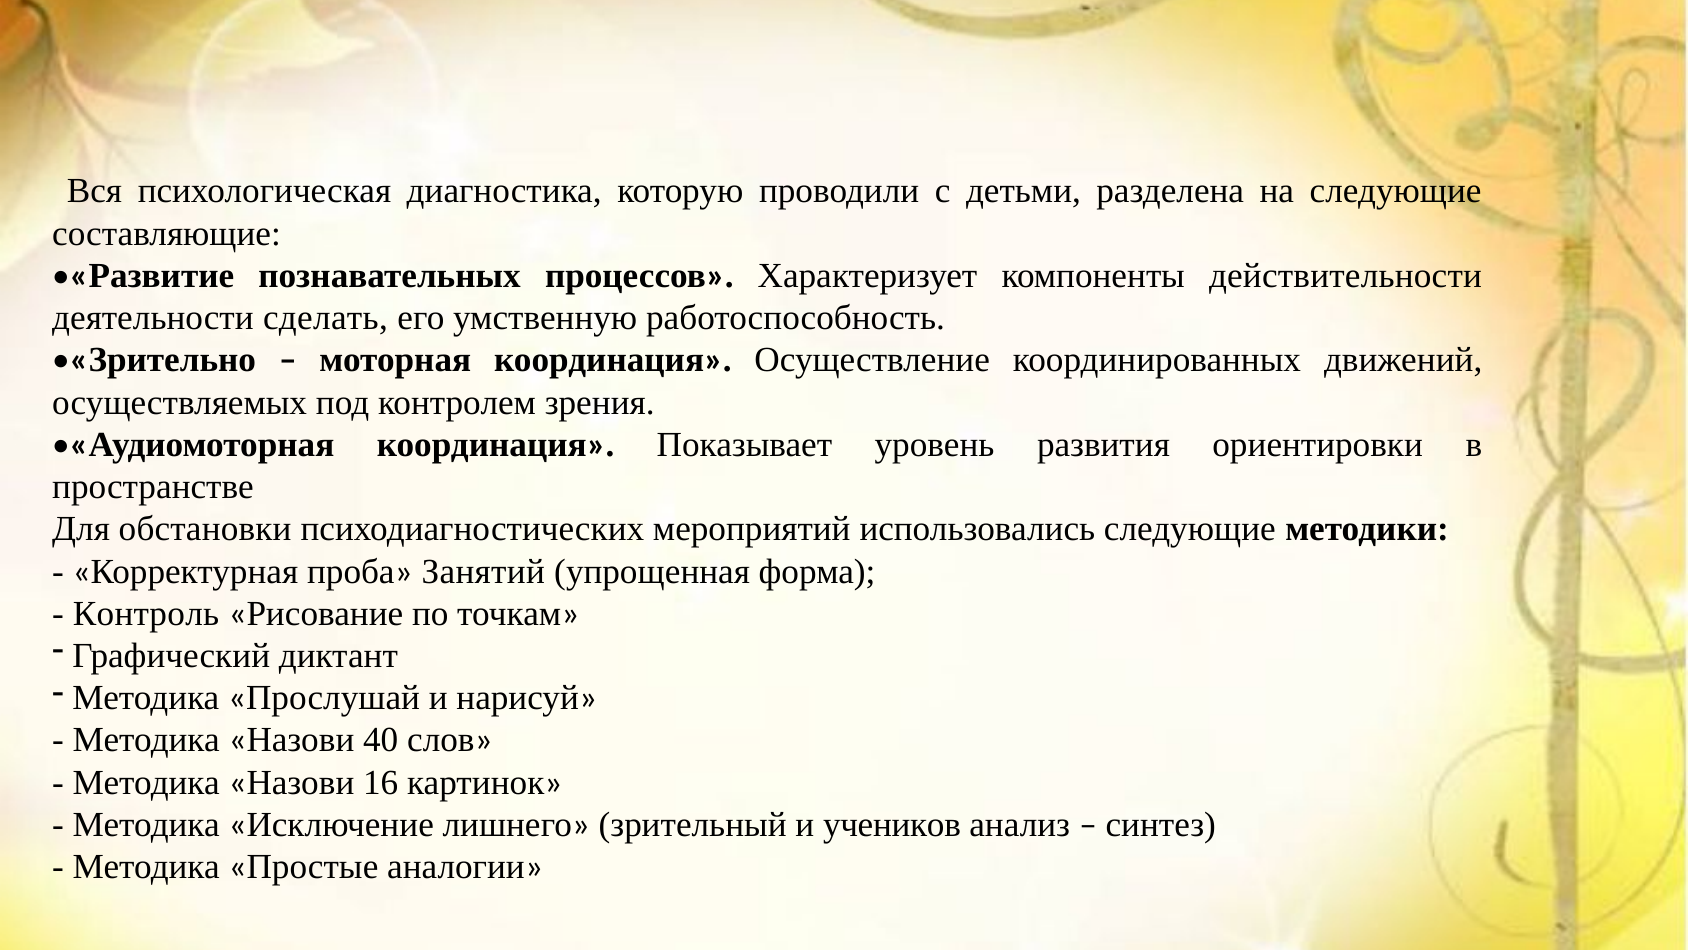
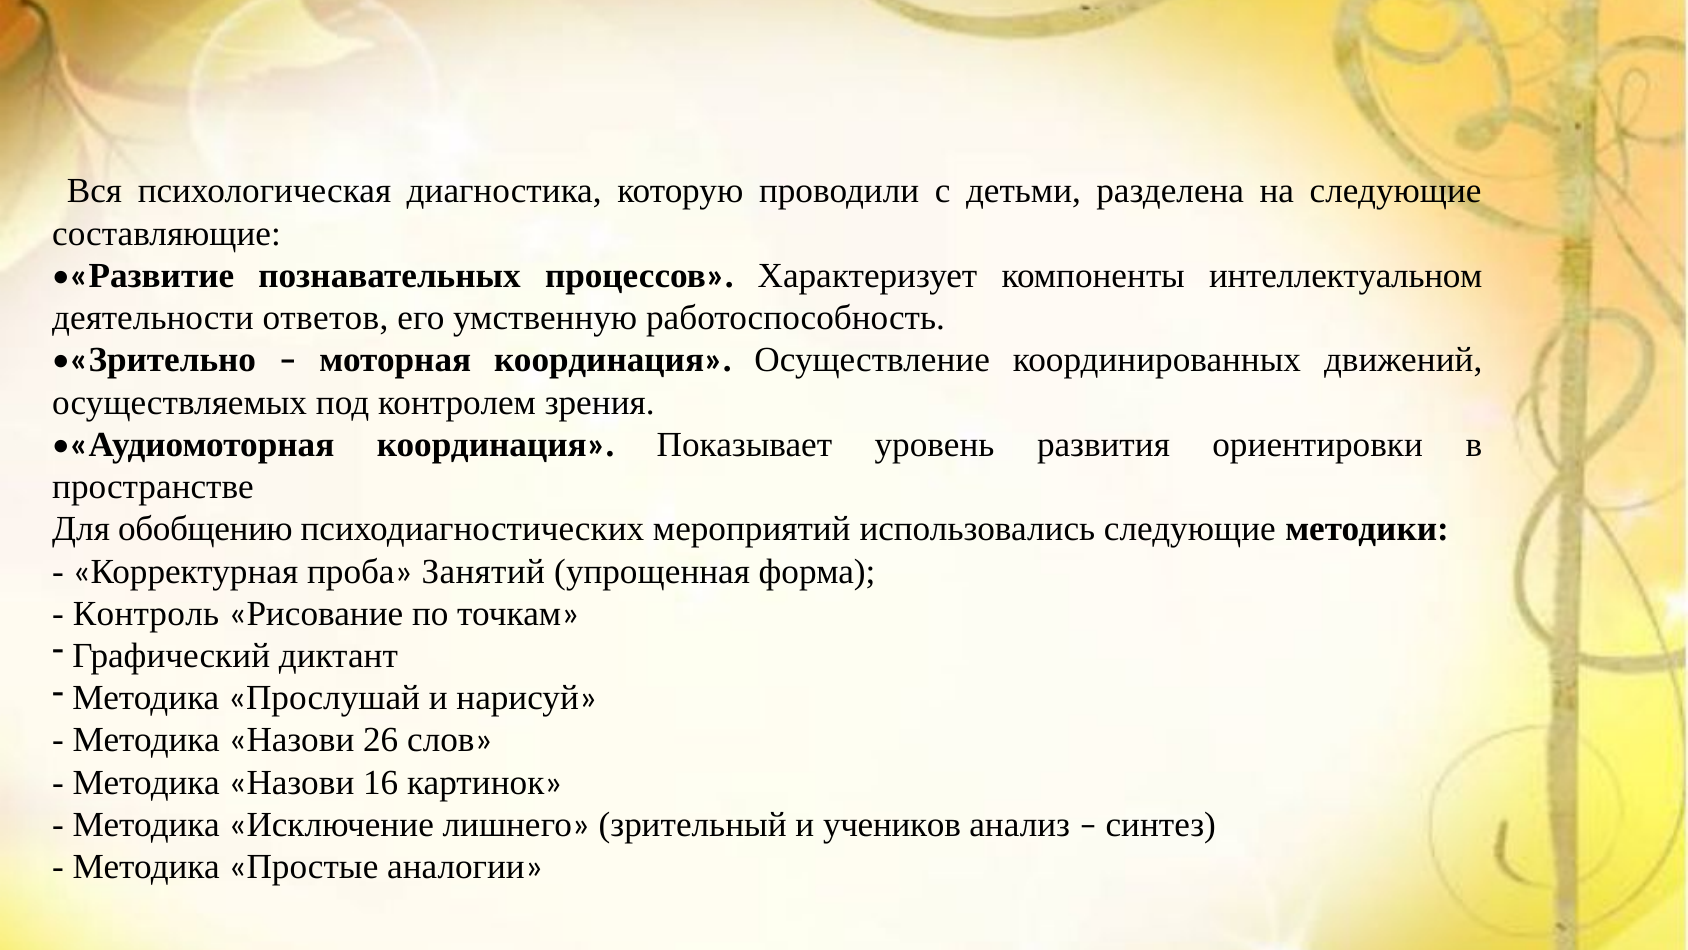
действительности: действительности -> интеллектуальном
сделать: сделать -> ответов
обстановки: обстановки -> обобщению
40: 40 -> 26
